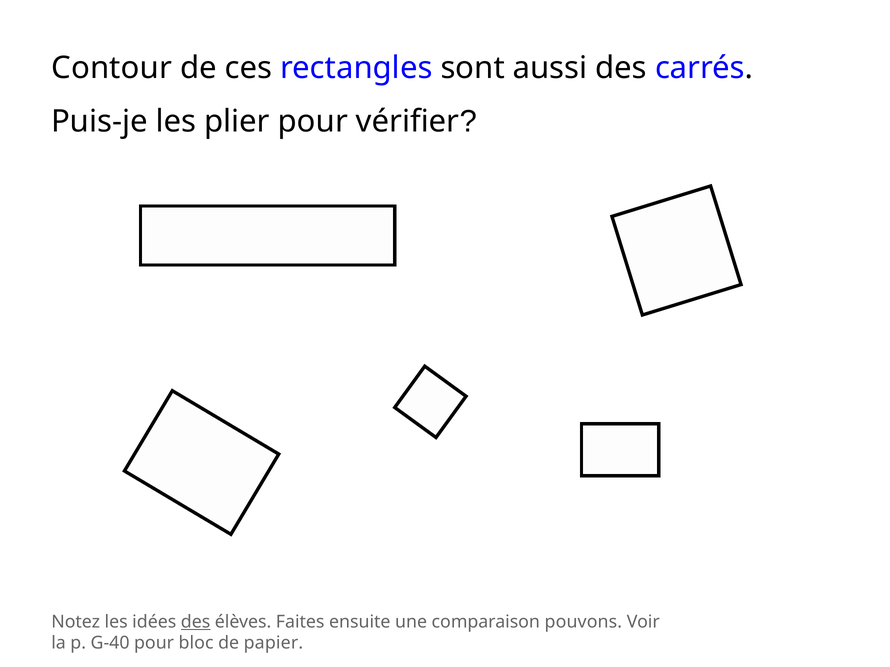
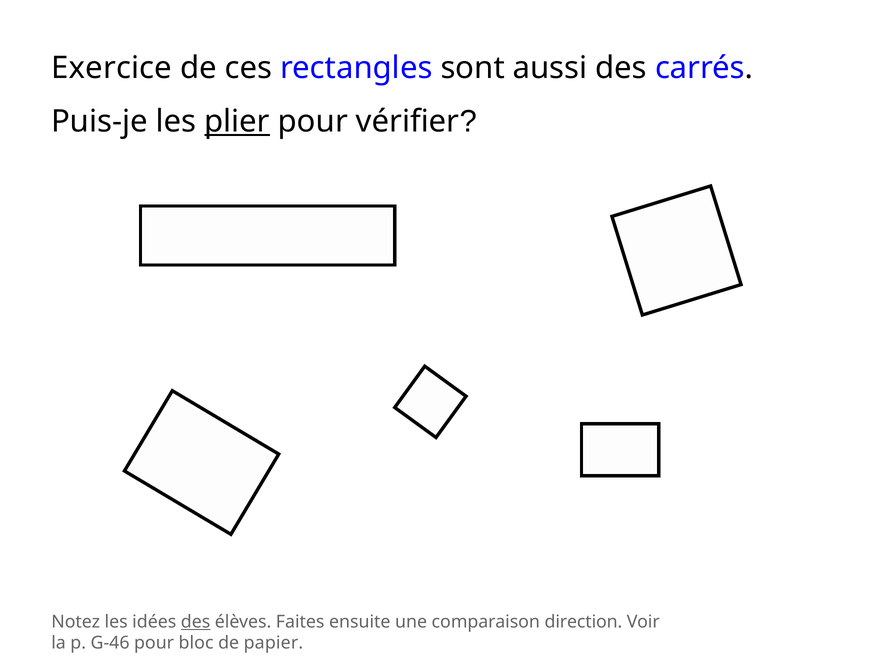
Contour: Contour -> Exercice
plier underline: none -> present
pouvons: pouvons -> direction
G-40: G-40 -> G-46
